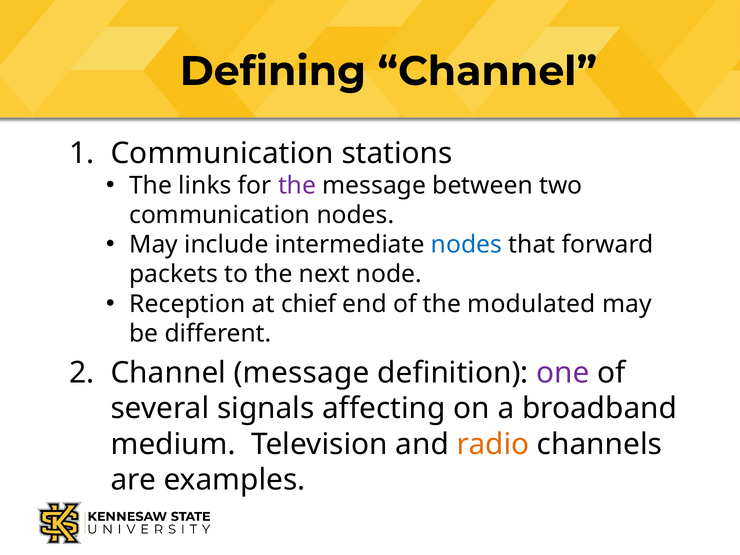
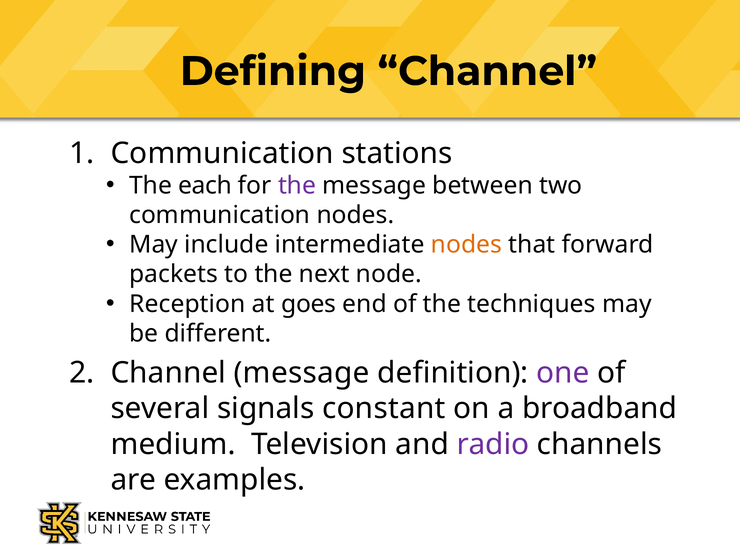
links: links -> each
nodes at (467, 245) colour: blue -> orange
chief: chief -> goes
modulated: modulated -> techniques
affecting: affecting -> constant
radio colour: orange -> purple
